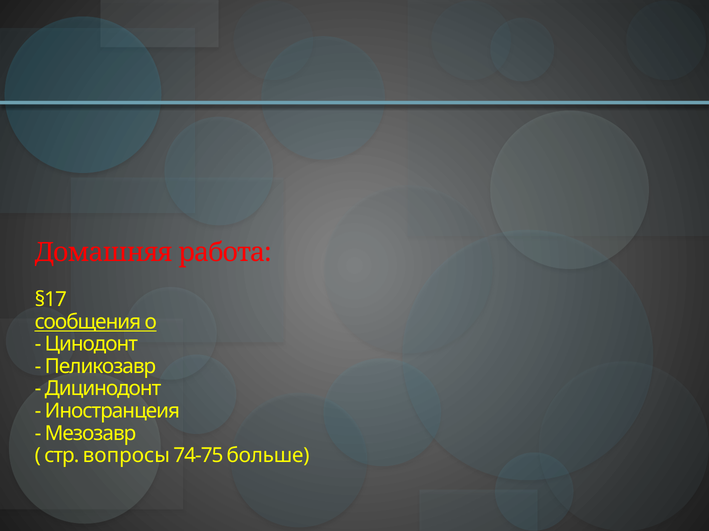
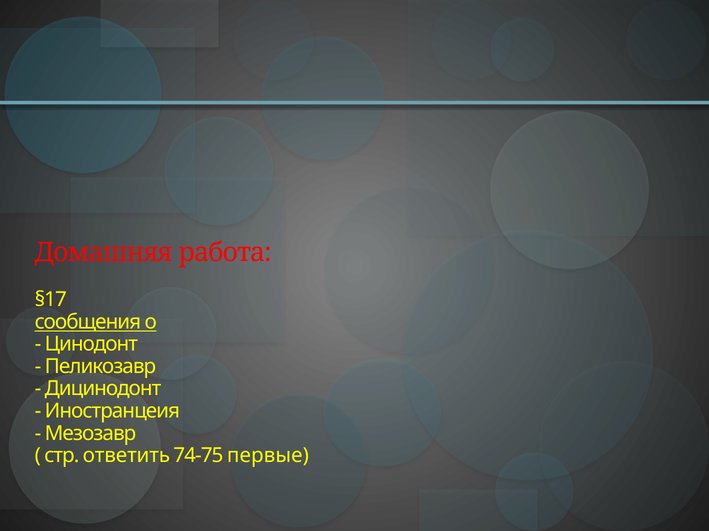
вопросы: вопросы -> ответить
больше: больше -> первые
